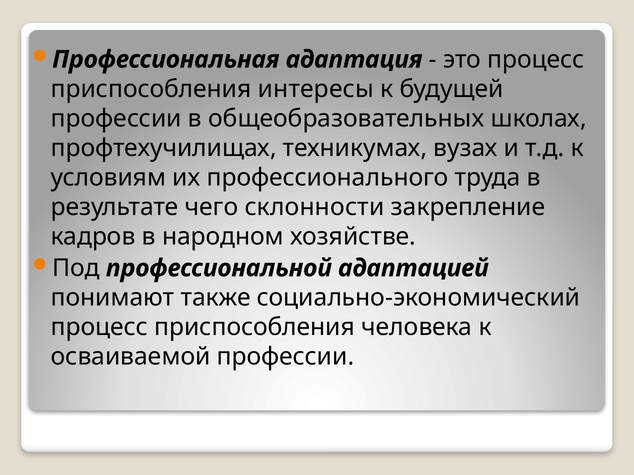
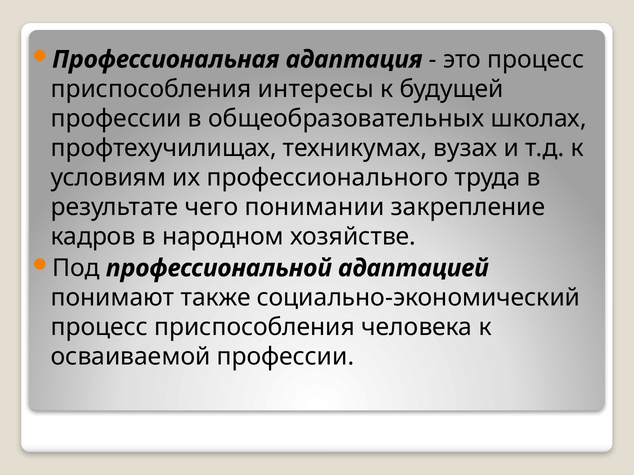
склонности: склонности -> понимании
